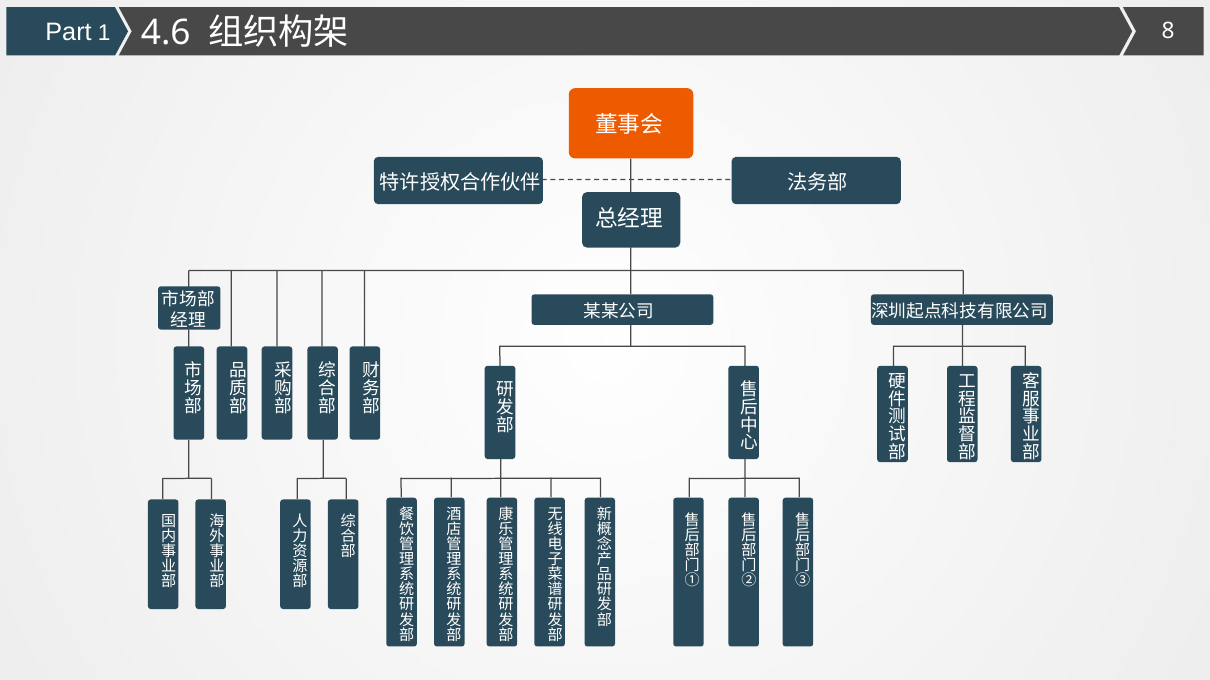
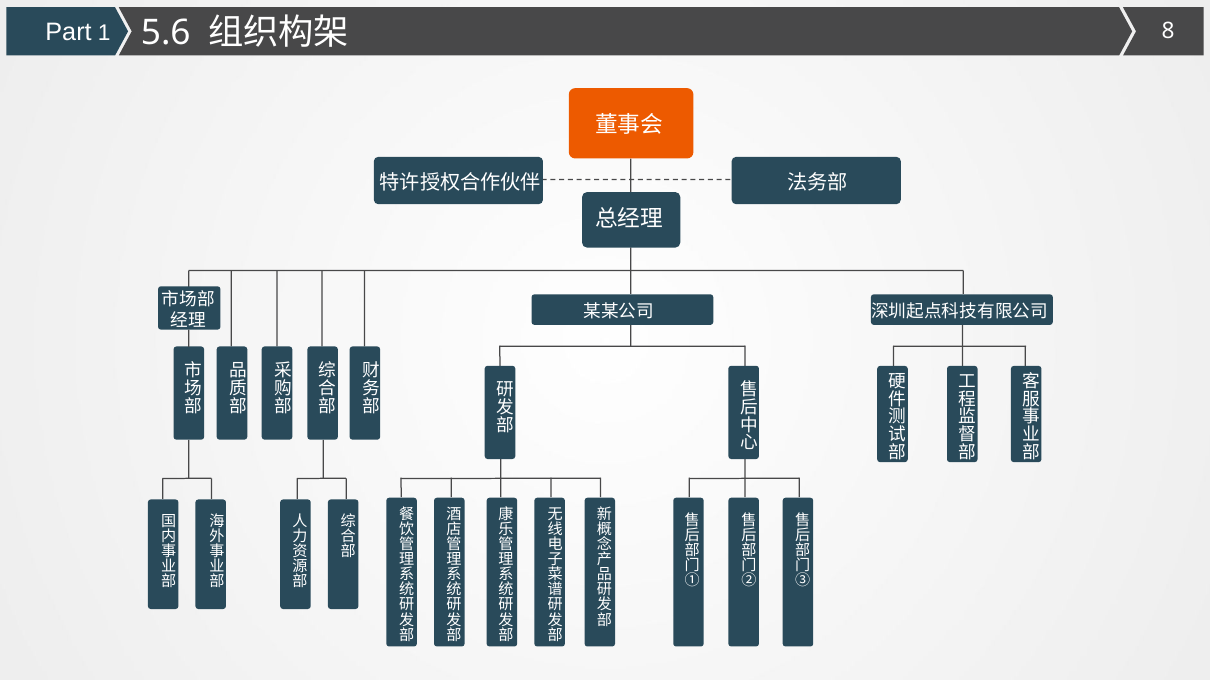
4.6: 4.6 -> 5.6
